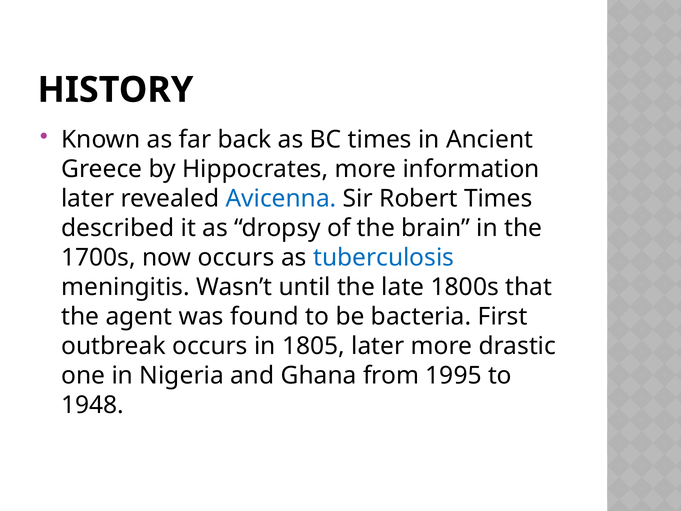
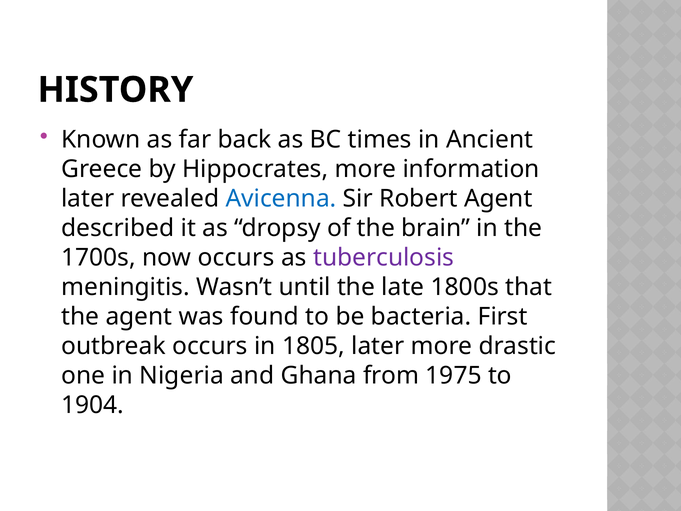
Robert Times: Times -> Agent
tuberculosis colour: blue -> purple
1995: 1995 -> 1975
1948: 1948 -> 1904
